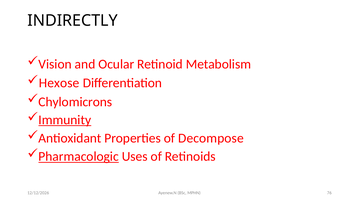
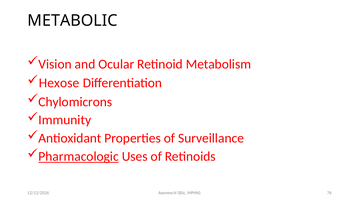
INDIRECTLY: INDIRECTLY -> METABOLIC
Immunity underline: present -> none
Decompose: Decompose -> Surveillance
